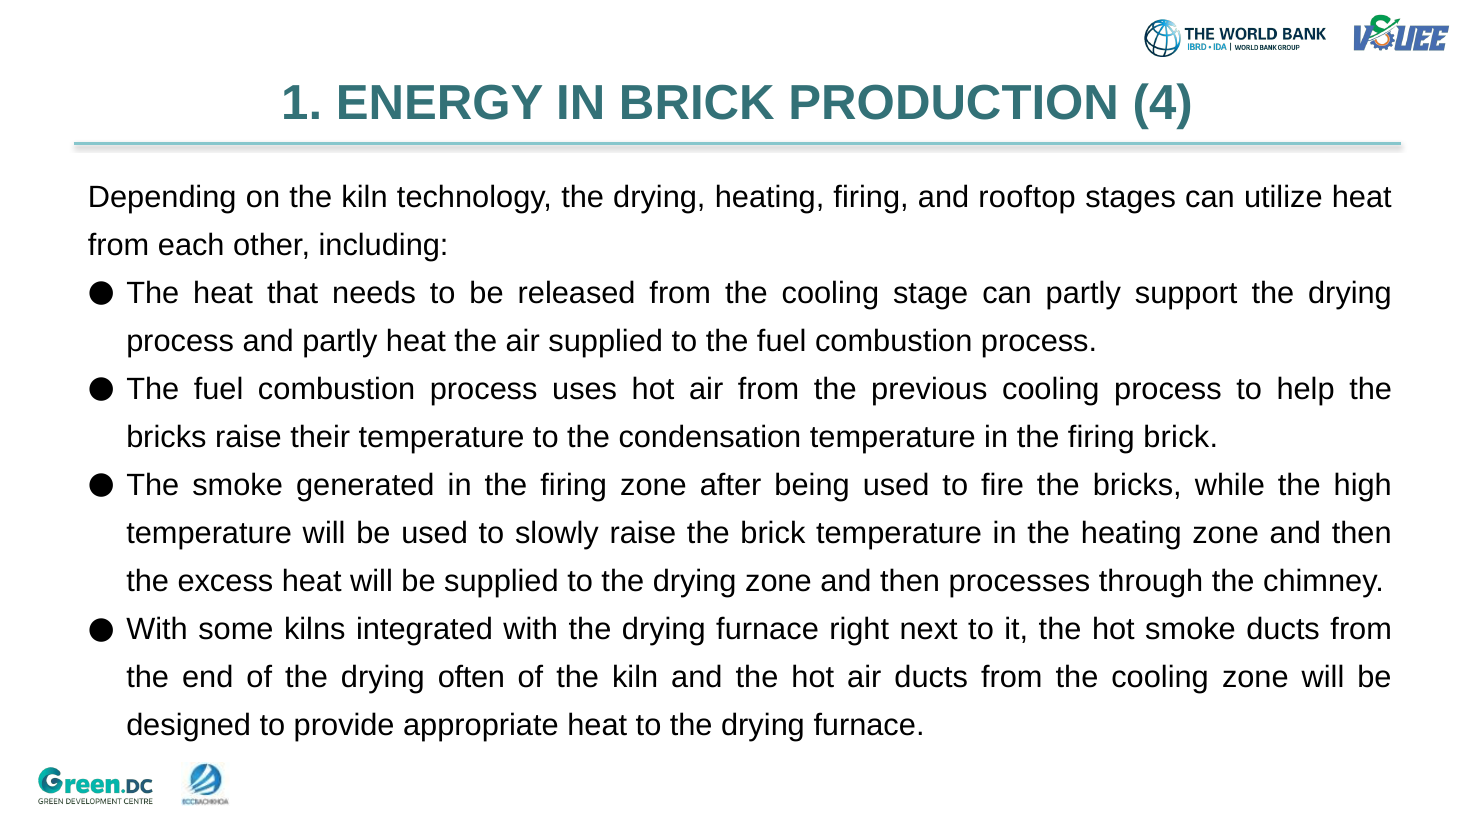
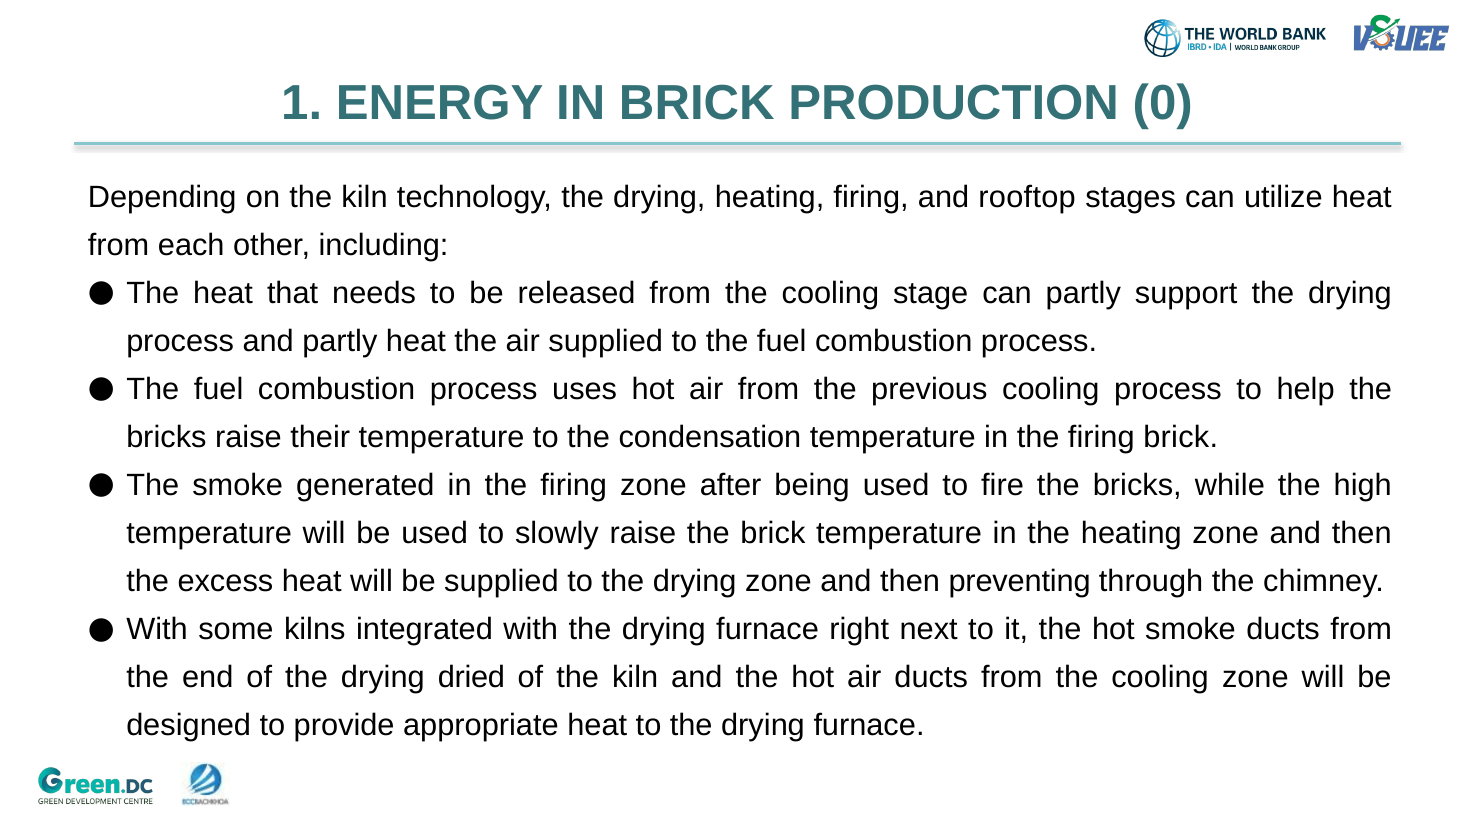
4: 4 -> 0
processes: processes -> preventing
often: often -> dried
